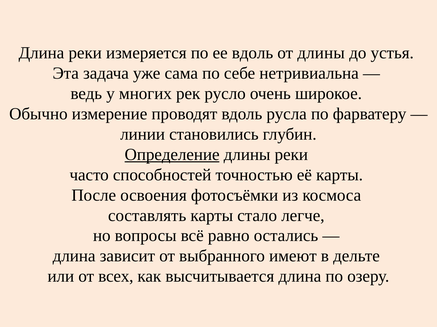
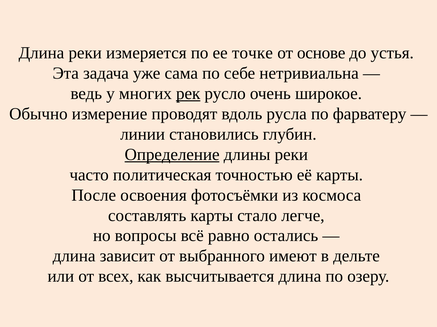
ее вдоль: вдоль -> точке
от длины: длины -> основе
рек underline: none -> present
способностей: способностей -> политическая
